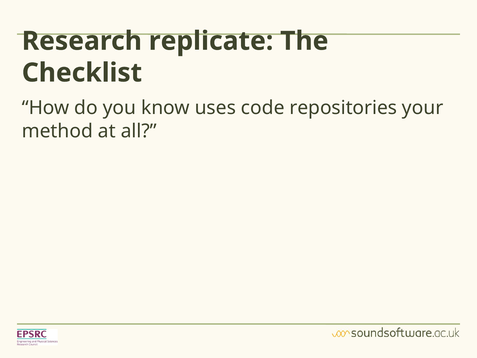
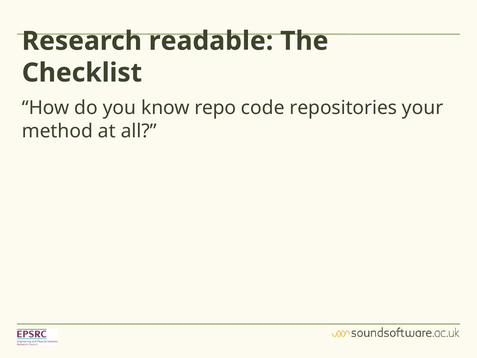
replicate: replicate -> readable
uses: uses -> repo
